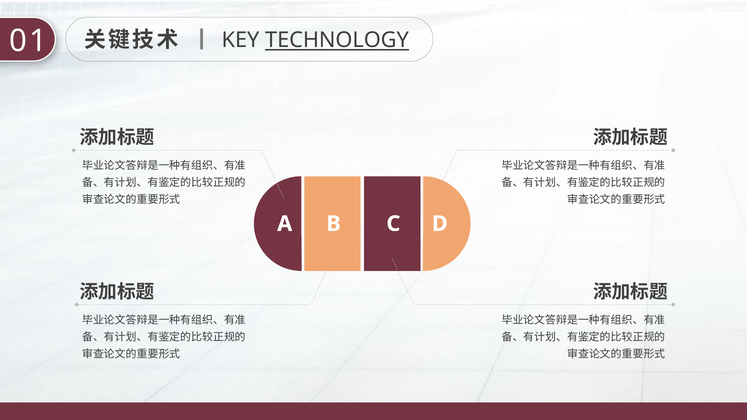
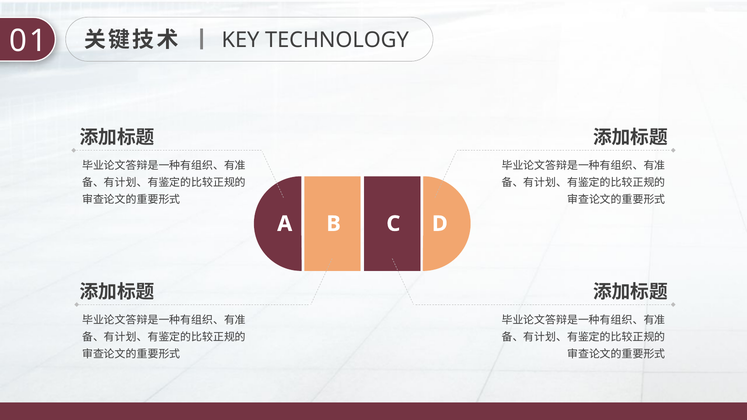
TECHNOLOGY underline: present -> none
